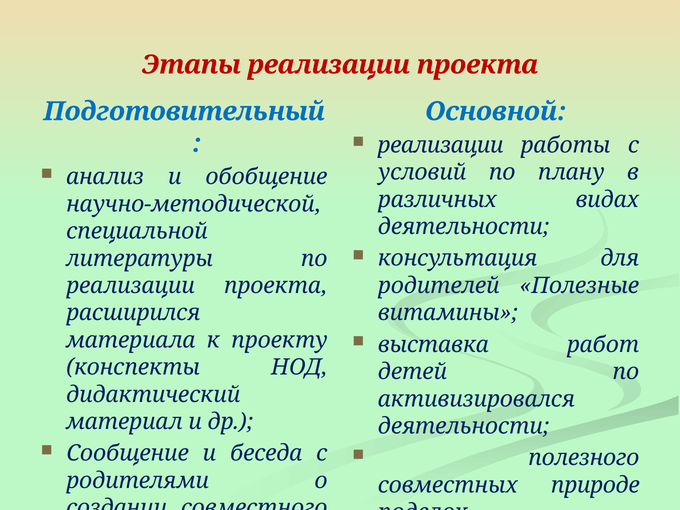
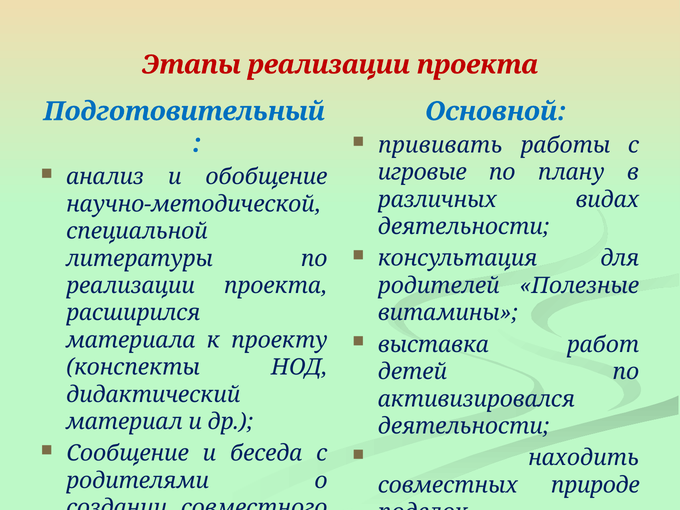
реализации at (441, 145): реализации -> прививать
условий: условий -> игровые
полезного: полезного -> находить
